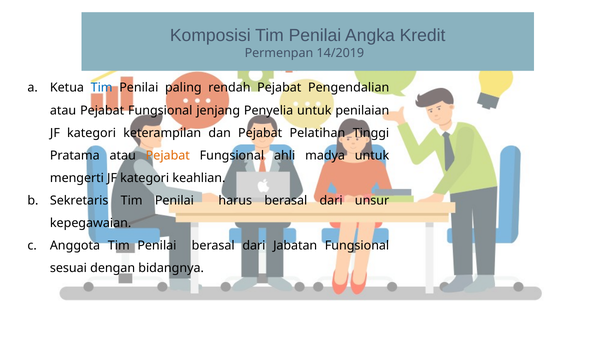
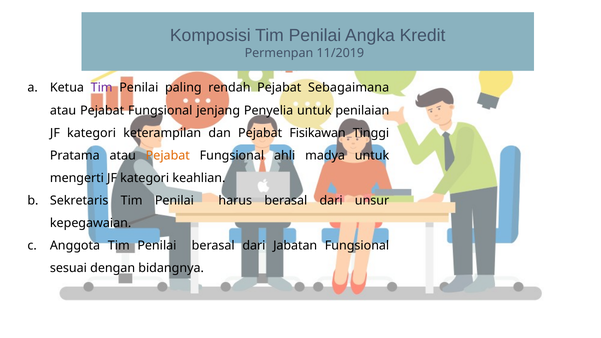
14/2019: 14/2019 -> 11/2019
Tim at (102, 88) colour: blue -> purple
Pengendalian: Pengendalian -> Sebagaimana
Pelatihan: Pelatihan -> Fisikawan
